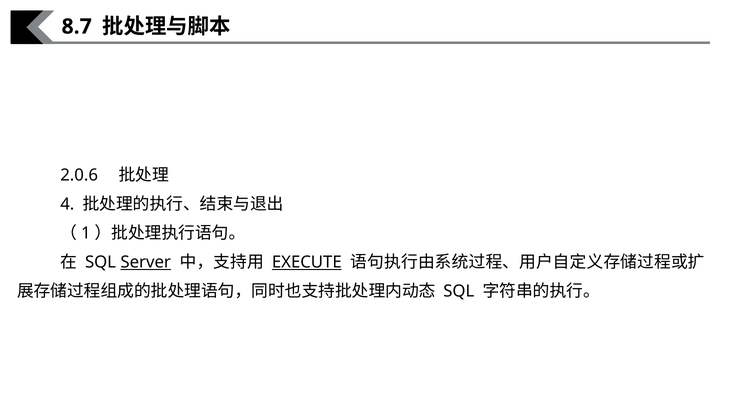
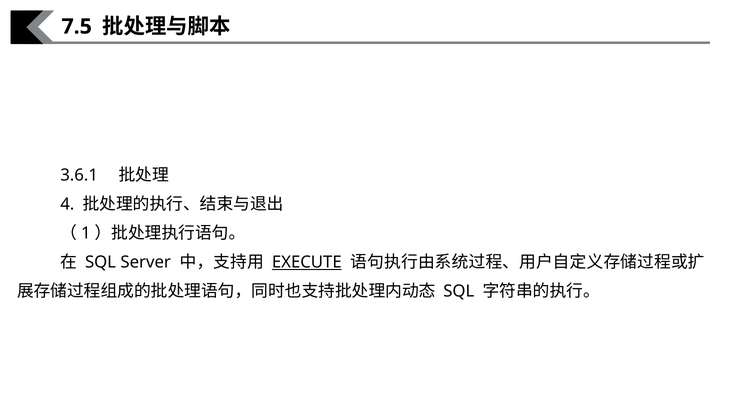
8.7: 8.7 -> 7.5
2.0.6: 2.0.6 -> 3.6.1
Server underline: present -> none
